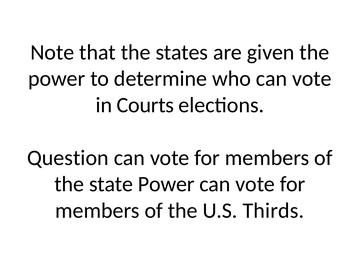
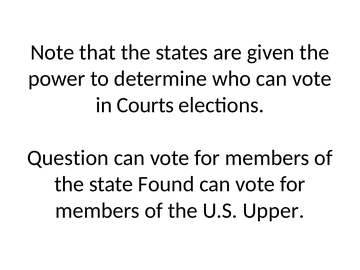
state Power: Power -> Found
Thirds: Thirds -> Upper
